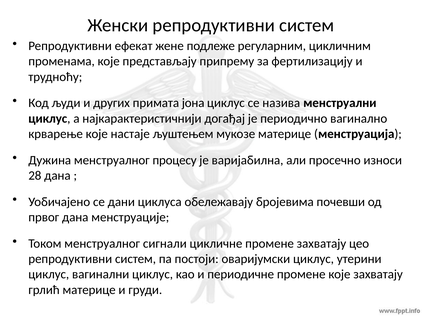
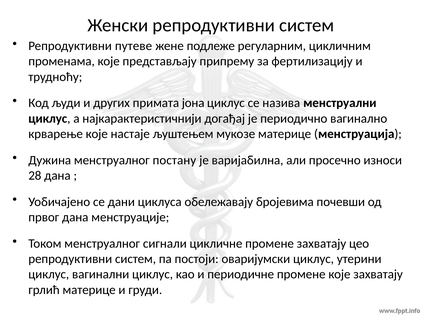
ефекат: ефекат -> путеве
процесу: процесу -> постану
